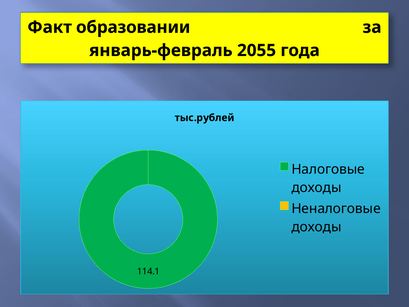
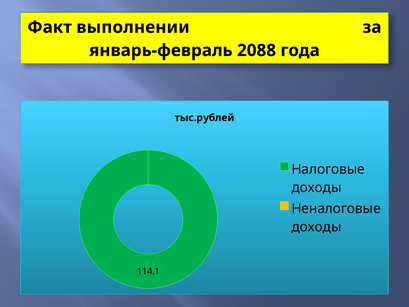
образовании: образовании -> выполнении
2055: 2055 -> 2088
